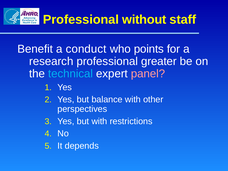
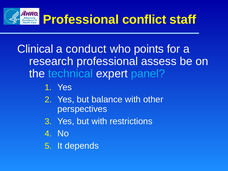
without: without -> conflict
Benefit: Benefit -> Clinical
greater: greater -> assess
panel colour: pink -> light blue
